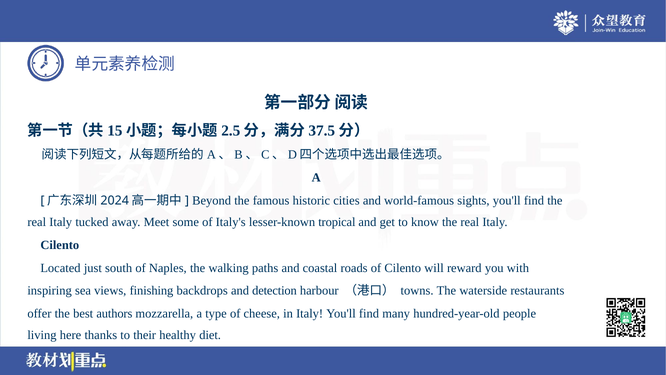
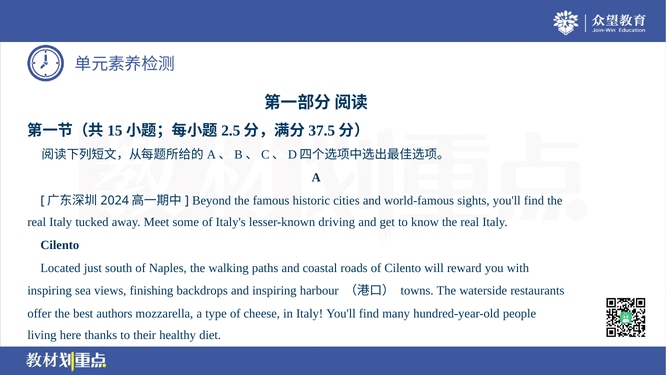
tropical: tropical -> driving
and detection: detection -> inspiring
